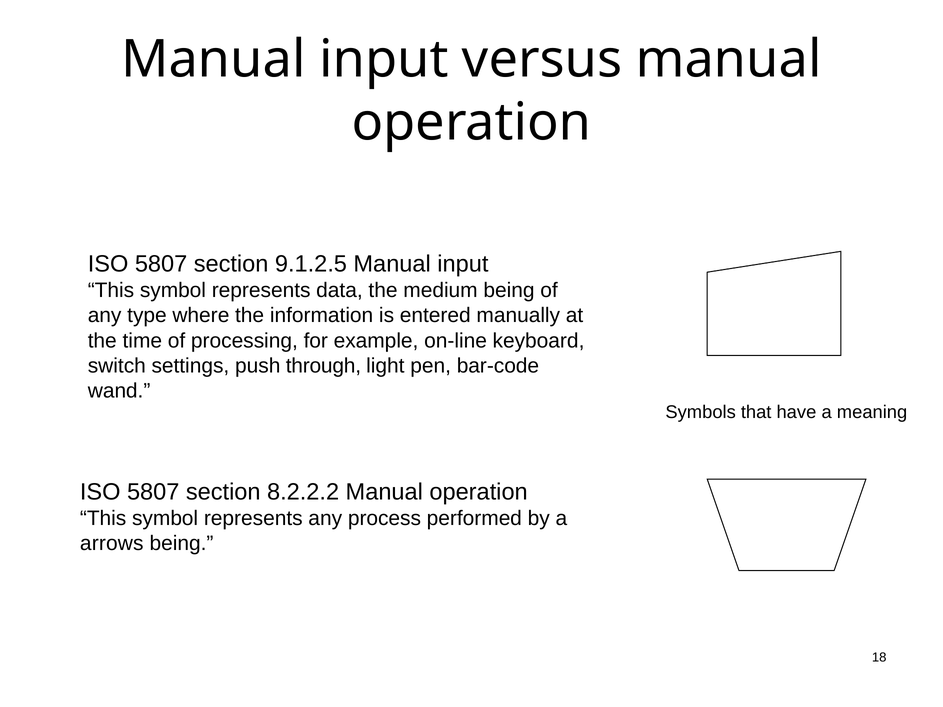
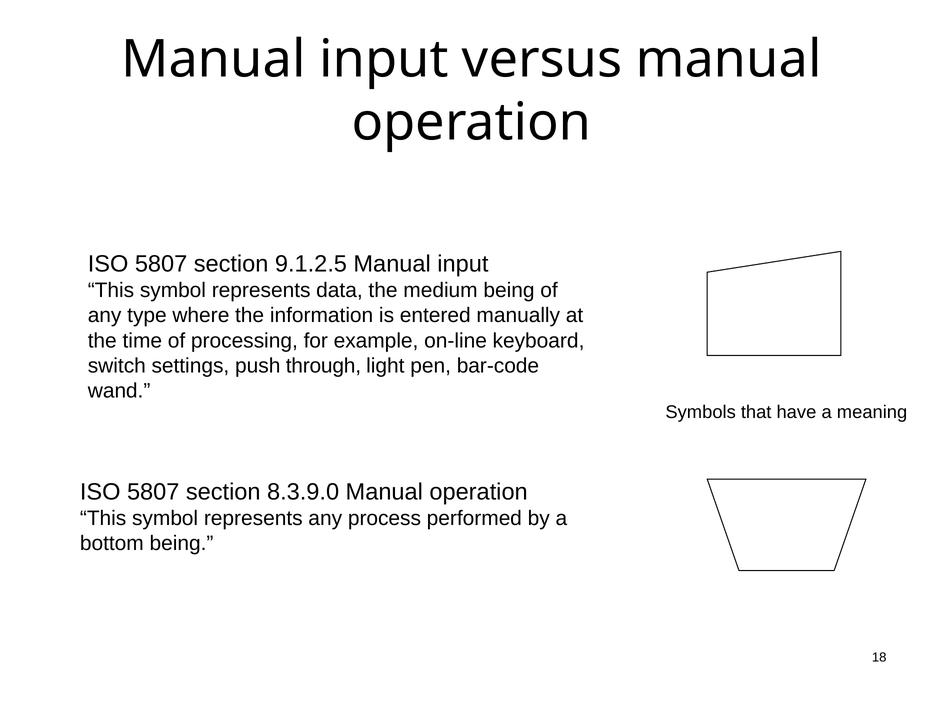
8.2.2.2: 8.2.2.2 -> 8.3.9.0
arrows: arrows -> bottom
